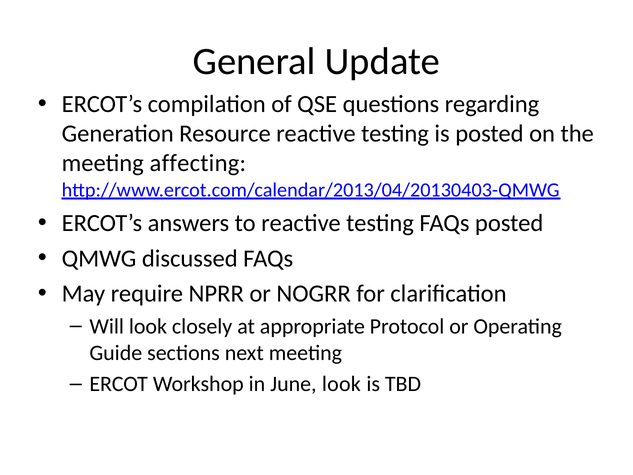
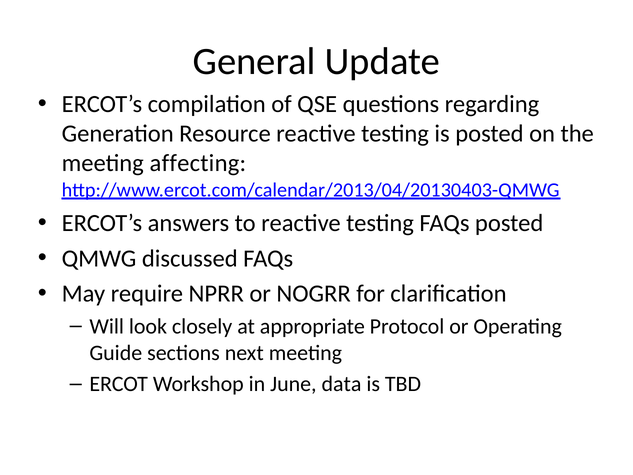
June look: look -> data
